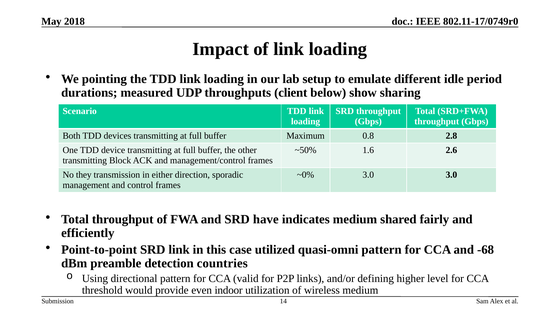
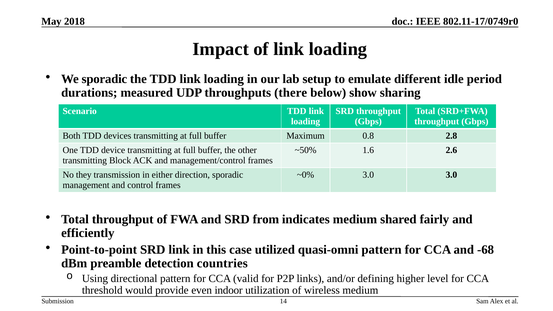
We pointing: pointing -> sporadic
client: client -> there
have: have -> from
